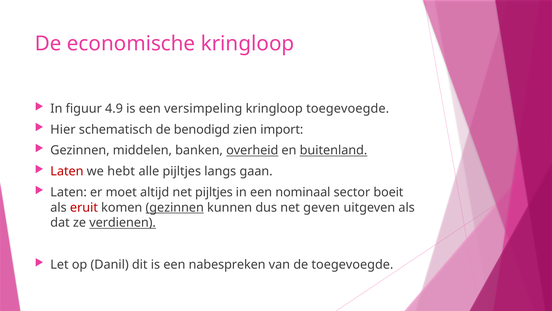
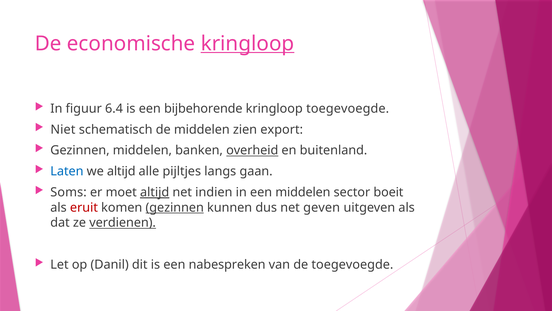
kringloop at (247, 44) underline: none -> present
4.9: 4.9 -> 6.4
versimpeling: versimpeling -> bijbehorende
Hier: Hier -> Niet
de benodigd: benodigd -> middelen
import: import -> export
buitenland underline: present -> none
Laten at (67, 171) colour: red -> blue
we hebt: hebt -> altijd
Laten at (69, 192): Laten -> Soms
altijd at (155, 192) underline: none -> present
net pijltjes: pijltjes -> indien
een nominaal: nominaal -> middelen
